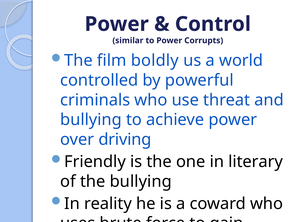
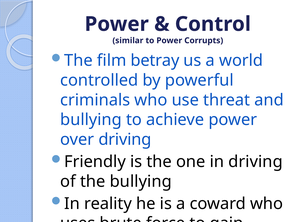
boldly: boldly -> betray
in literary: literary -> driving
